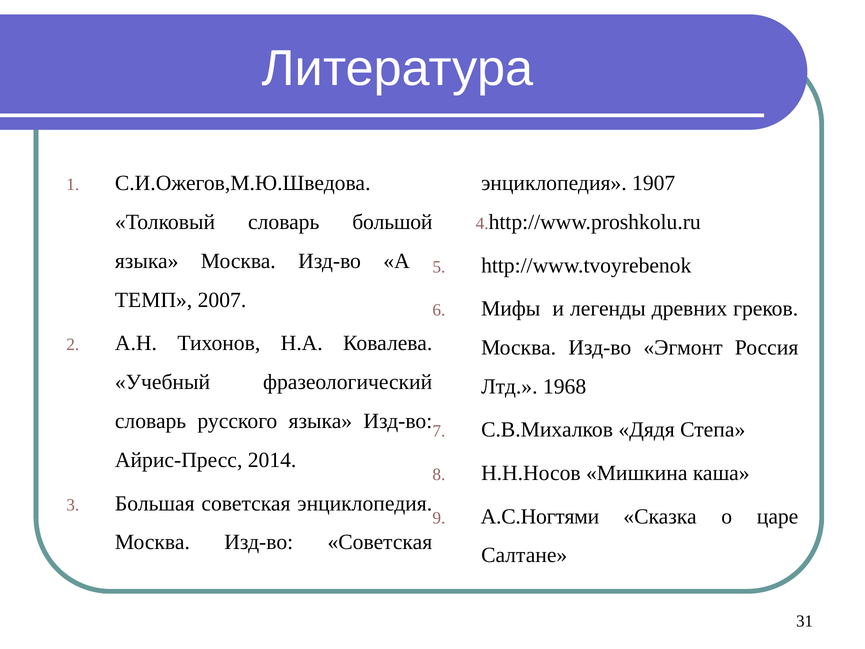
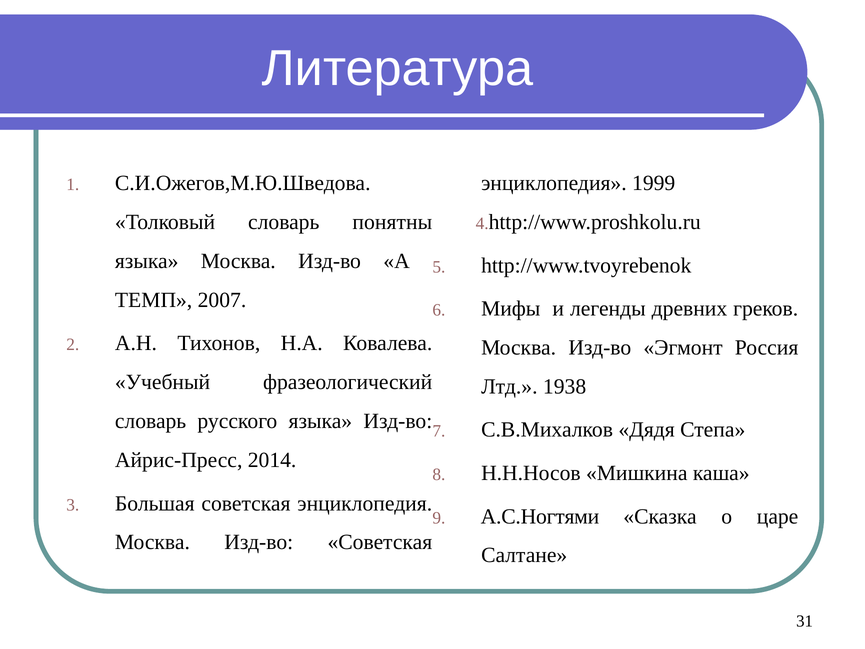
1907: 1907 -> 1999
большой: большой -> понятны
1968: 1968 -> 1938
